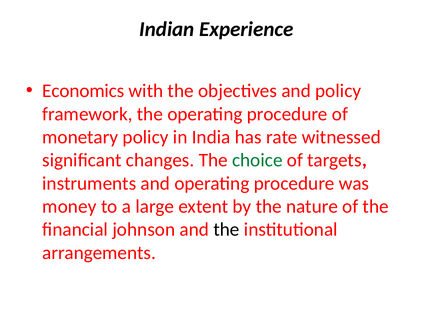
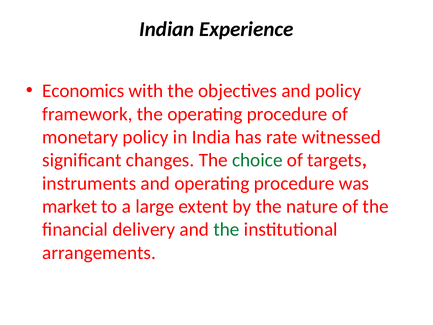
money: money -> market
johnson: johnson -> delivery
the at (226, 229) colour: black -> green
